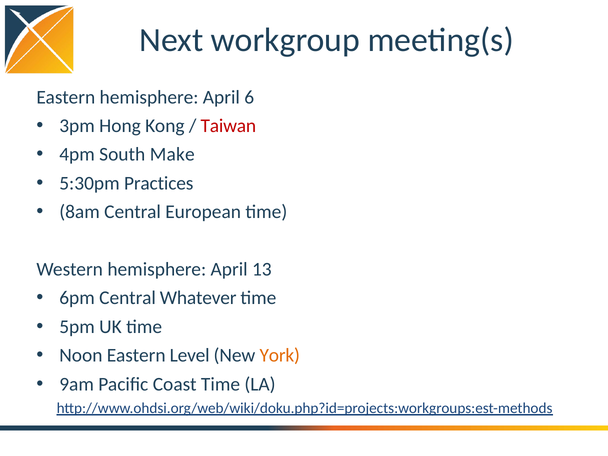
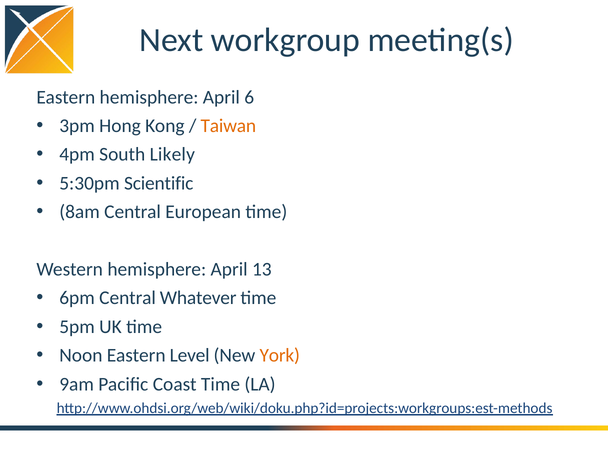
Taiwan colour: red -> orange
Make: Make -> Likely
Practices: Practices -> Scientific
